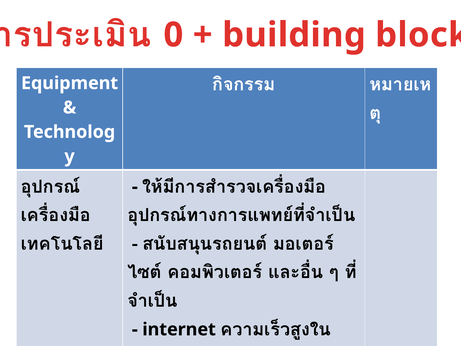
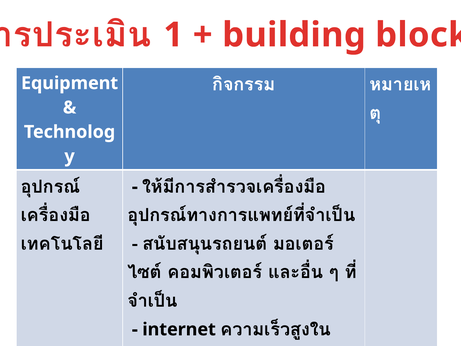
0: 0 -> 1
